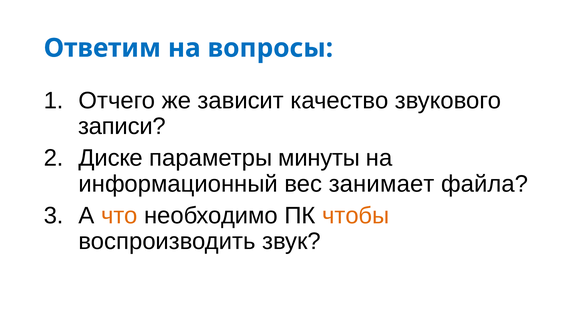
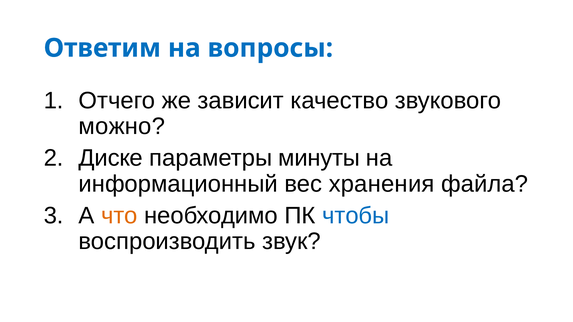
записи: записи -> можно
занимает: занимает -> хранения
чтобы colour: orange -> blue
